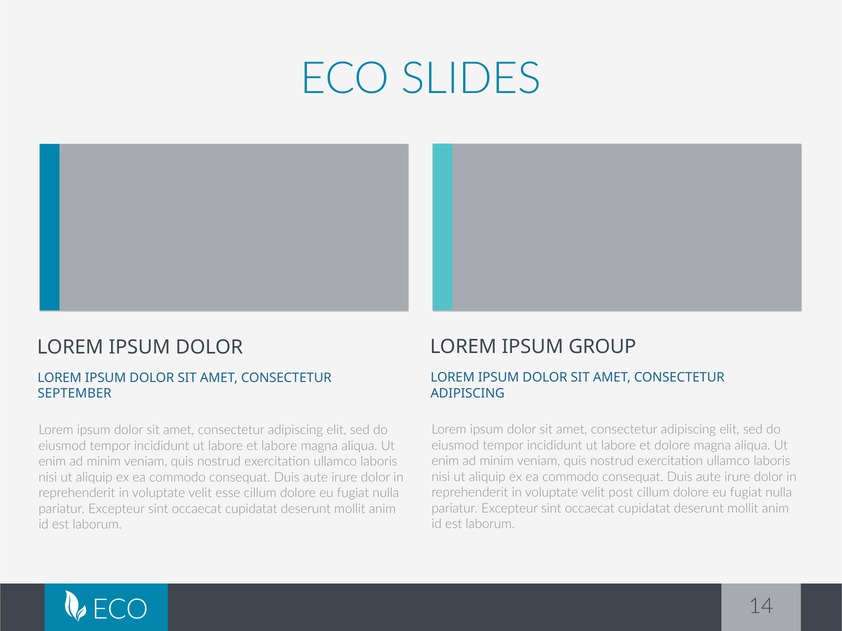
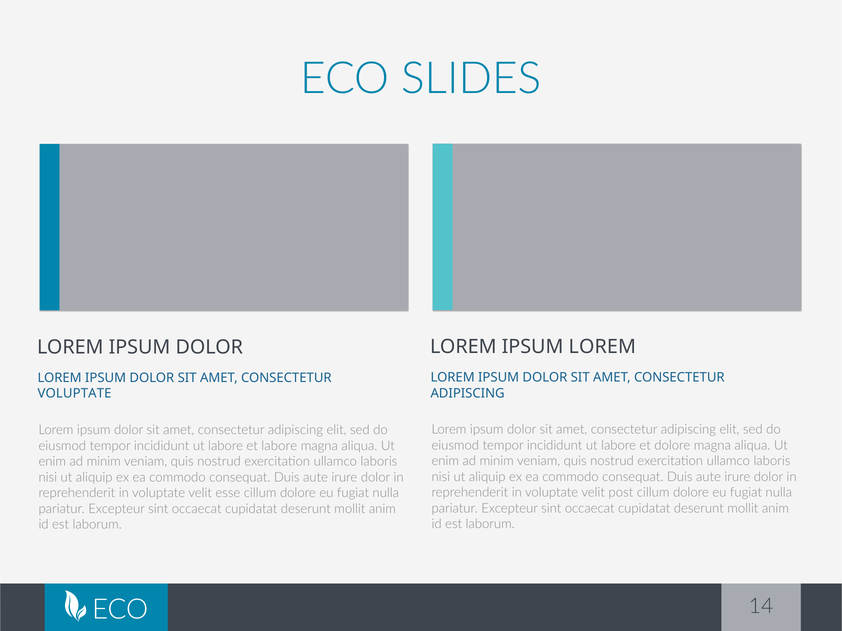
IPSUM GROUP: GROUP -> LOREM
SEPTEMBER at (75, 394): SEPTEMBER -> VOLUPTATE
